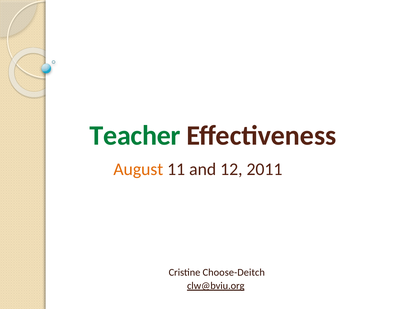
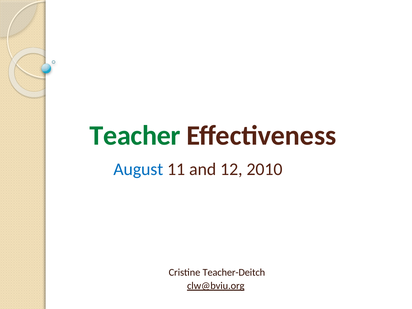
August colour: orange -> blue
2011: 2011 -> 2010
Choose-Deitch: Choose-Deitch -> Teacher-Deitch
